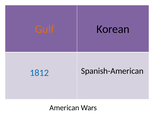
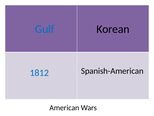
Gulf colour: orange -> blue
